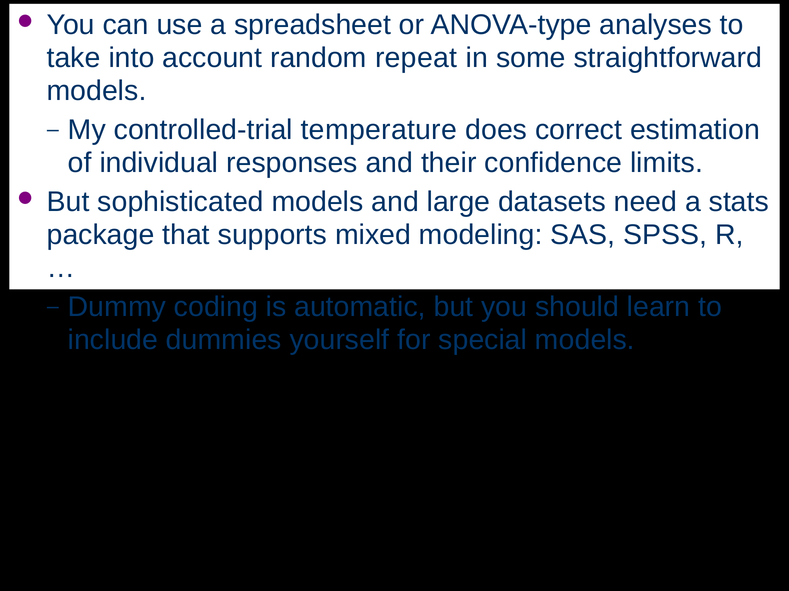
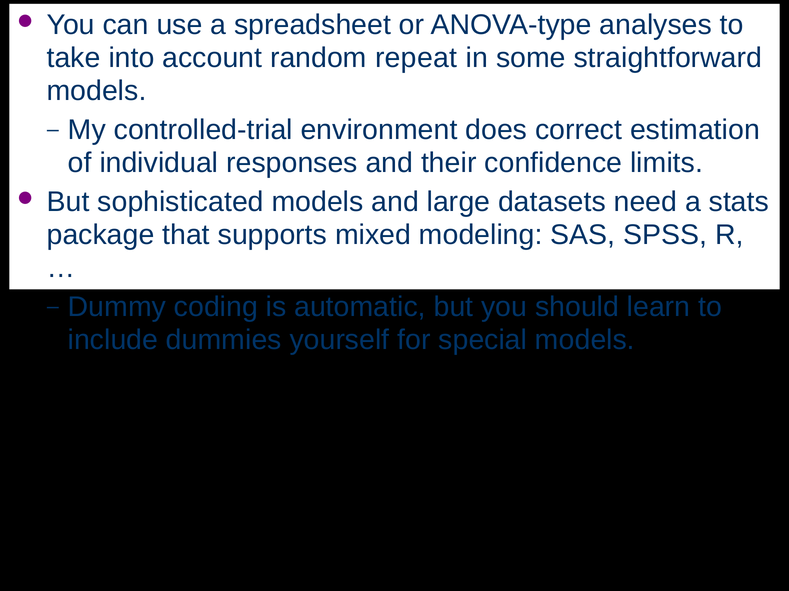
temperature: temperature -> environment
